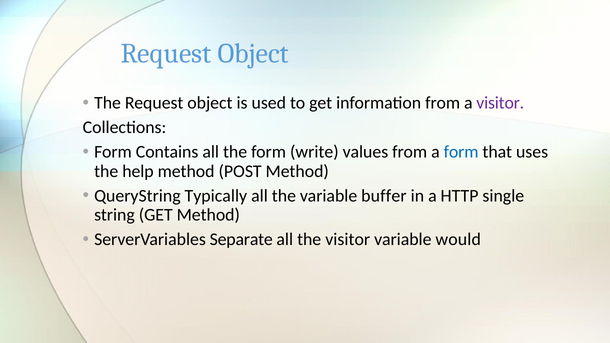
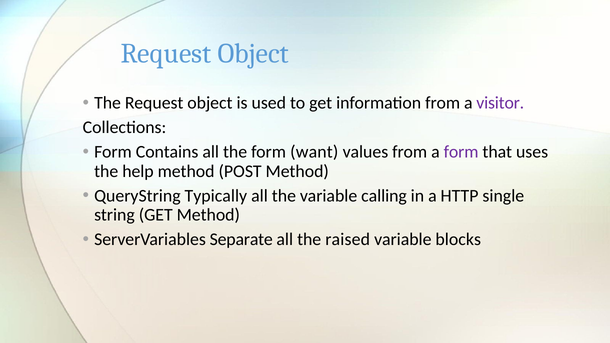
write: write -> want
form at (461, 152) colour: blue -> purple
buffer: buffer -> calling
the visitor: visitor -> raised
would: would -> blocks
